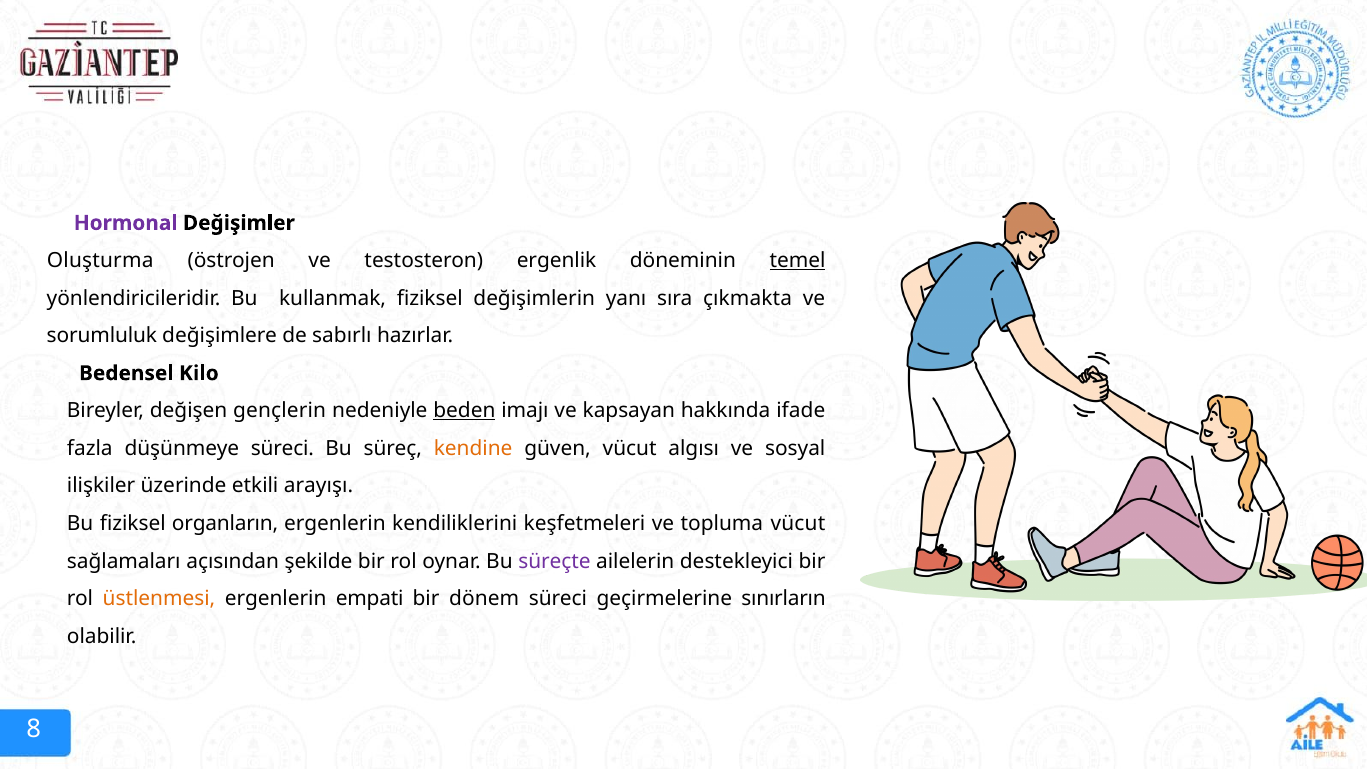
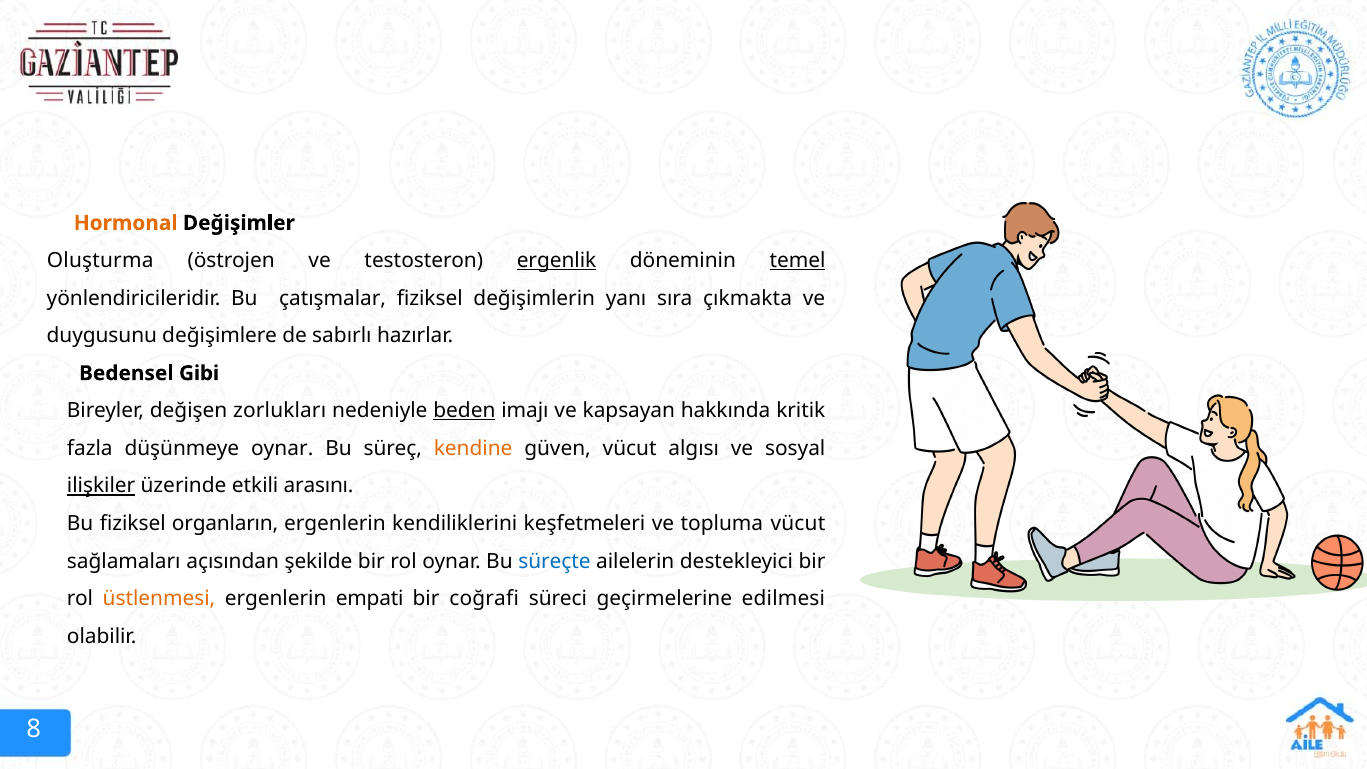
Hormonal colour: purple -> orange
ergenlik underline: none -> present
kullanmak: kullanmak -> çatışmalar
sorumluluk: sorumluluk -> duygusunu
Kilo: Kilo -> Gibi
gençlerin: gençlerin -> zorlukları
ifade: ifade -> kritik
düşünmeye süreci: süreci -> oynar
ilişkiler underline: none -> present
arayışı: arayışı -> arasını
süreçte colour: purple -> blue
dönem: dönem -> coğrafi
sınırların: sınırların -> edilmesi
